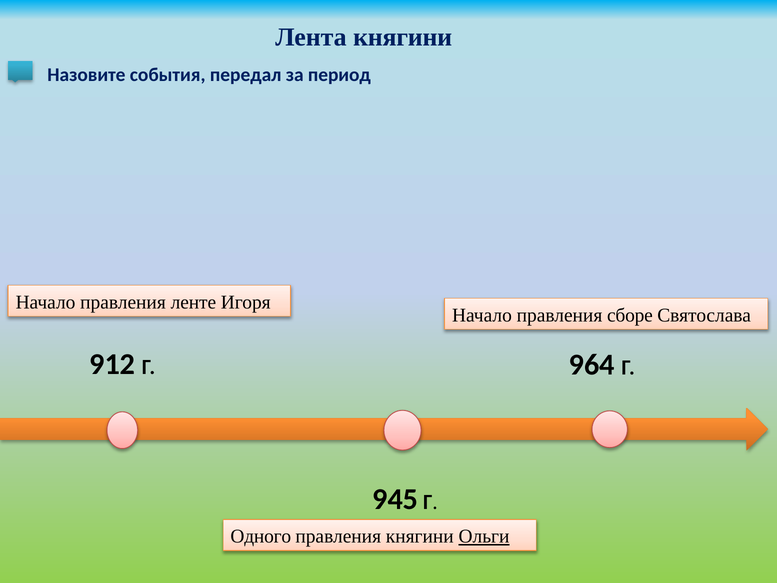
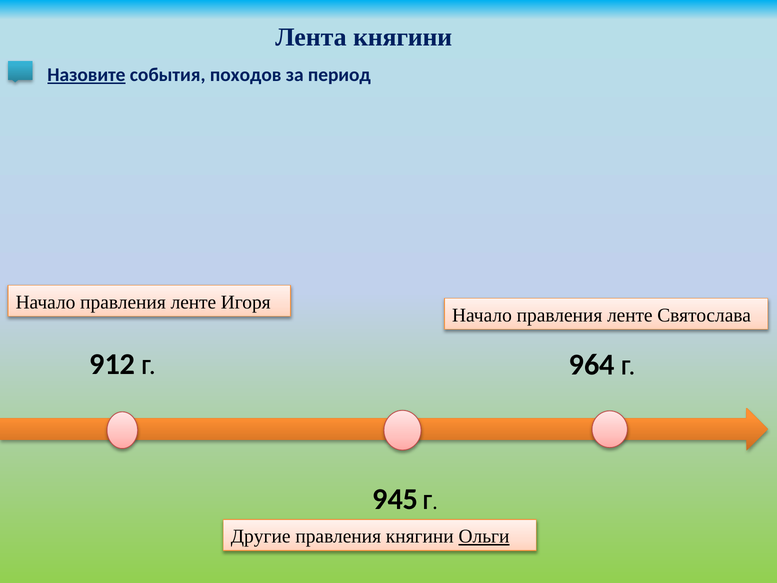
Назовите underline: none -> present
передал: передал -> походов
сборе at (630, 315): сборе -> ленте
Одного: Одного -> Другие
